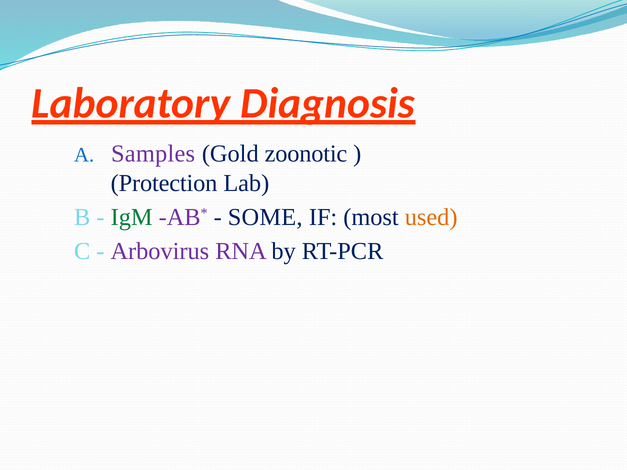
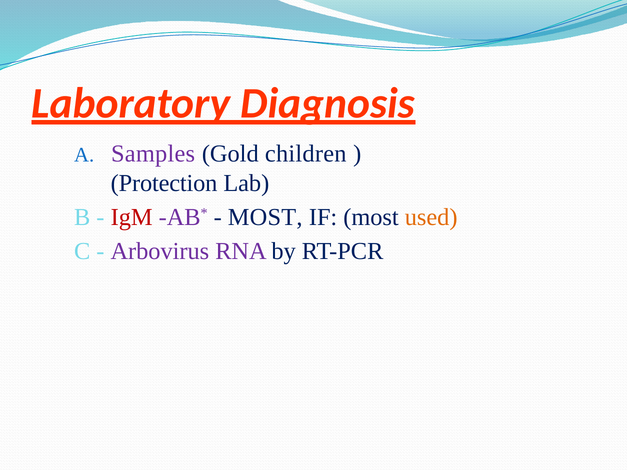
zoonotic: zoonotic -> children
IgM colour: green -> red
SOME at (265, 217): SOME -> MOST
